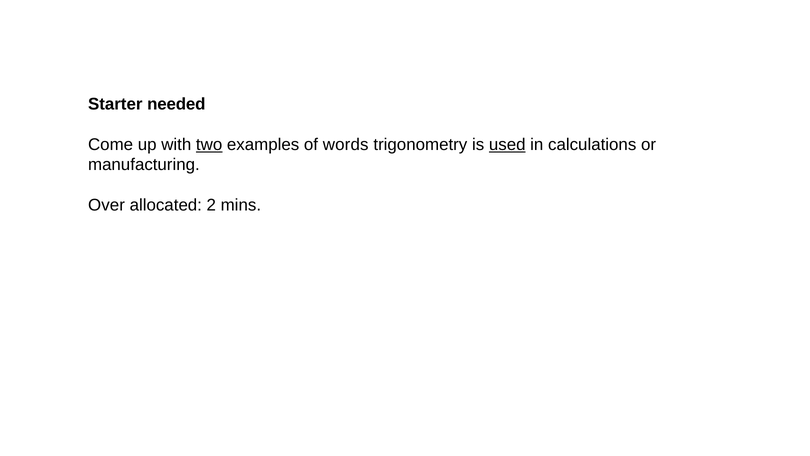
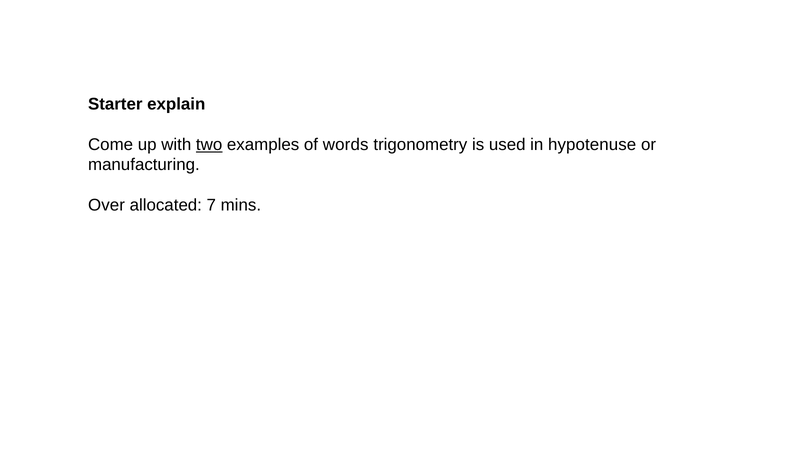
needed: needed -> explain
used underline: present -> none
calculations: calculations -> hypotenuse
2: 2 -> 7
